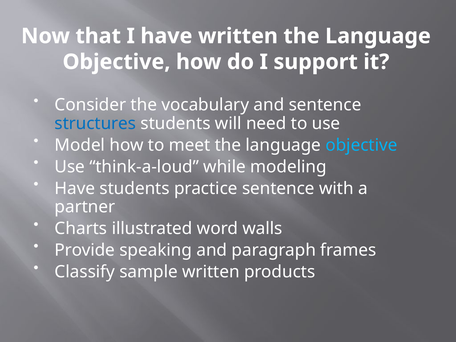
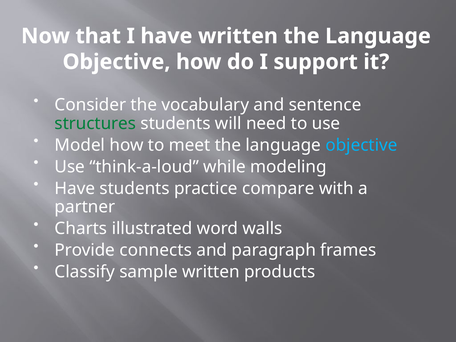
structures colour: blue -> green
practice sentence: sentence -> compare
speaking: speaking -> connects
